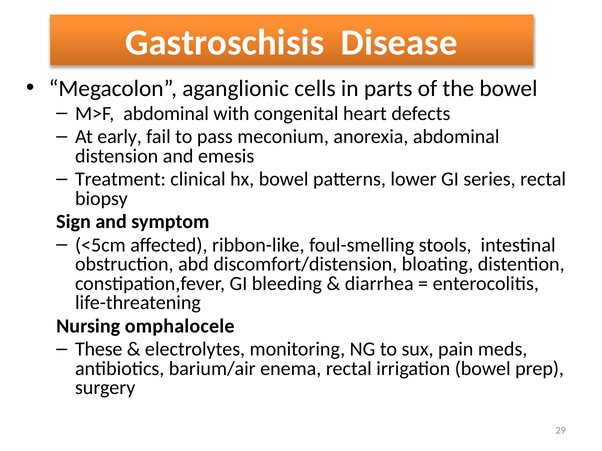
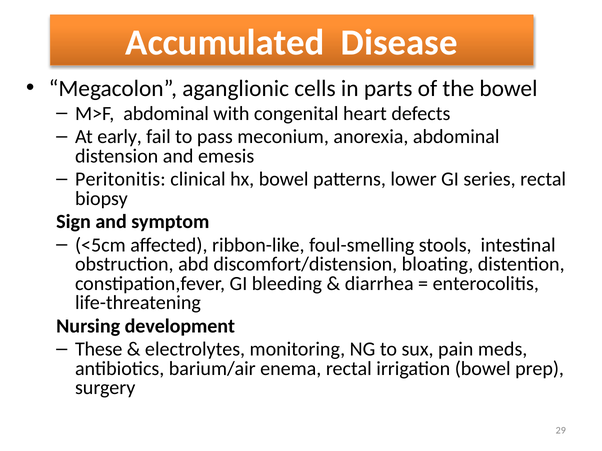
Gastroschisis: Gastroschisis -> Accumulated
Treatment: Treatment -> Peritonitis
omphalocele: omphalocele -> development
